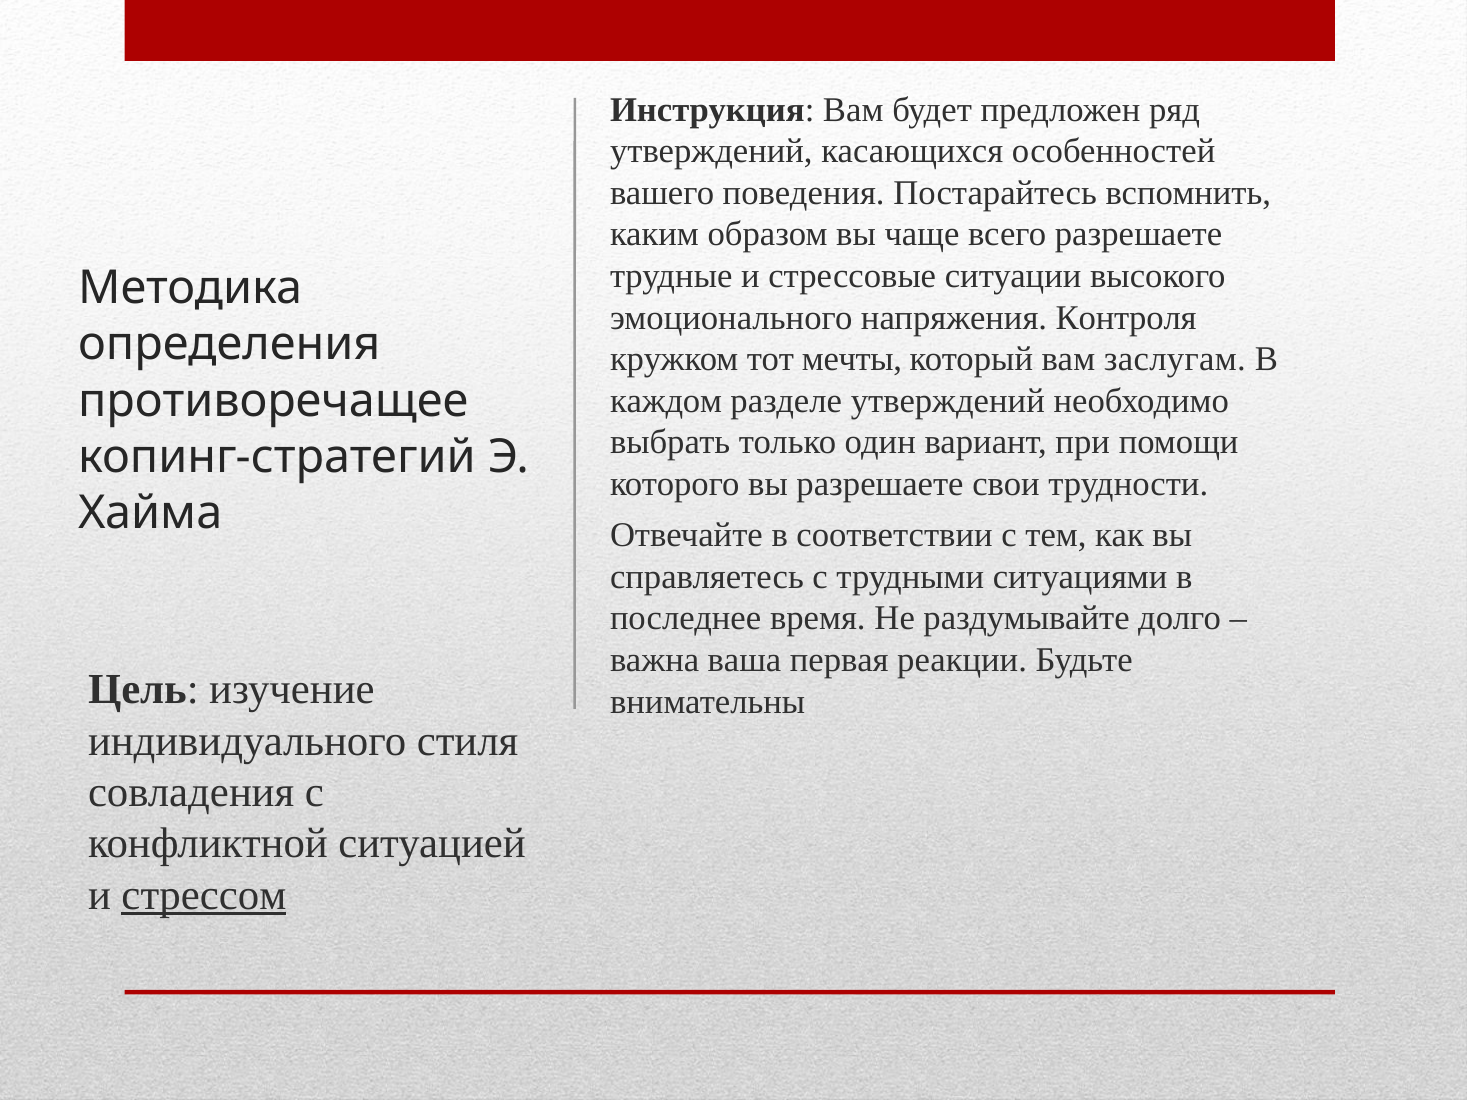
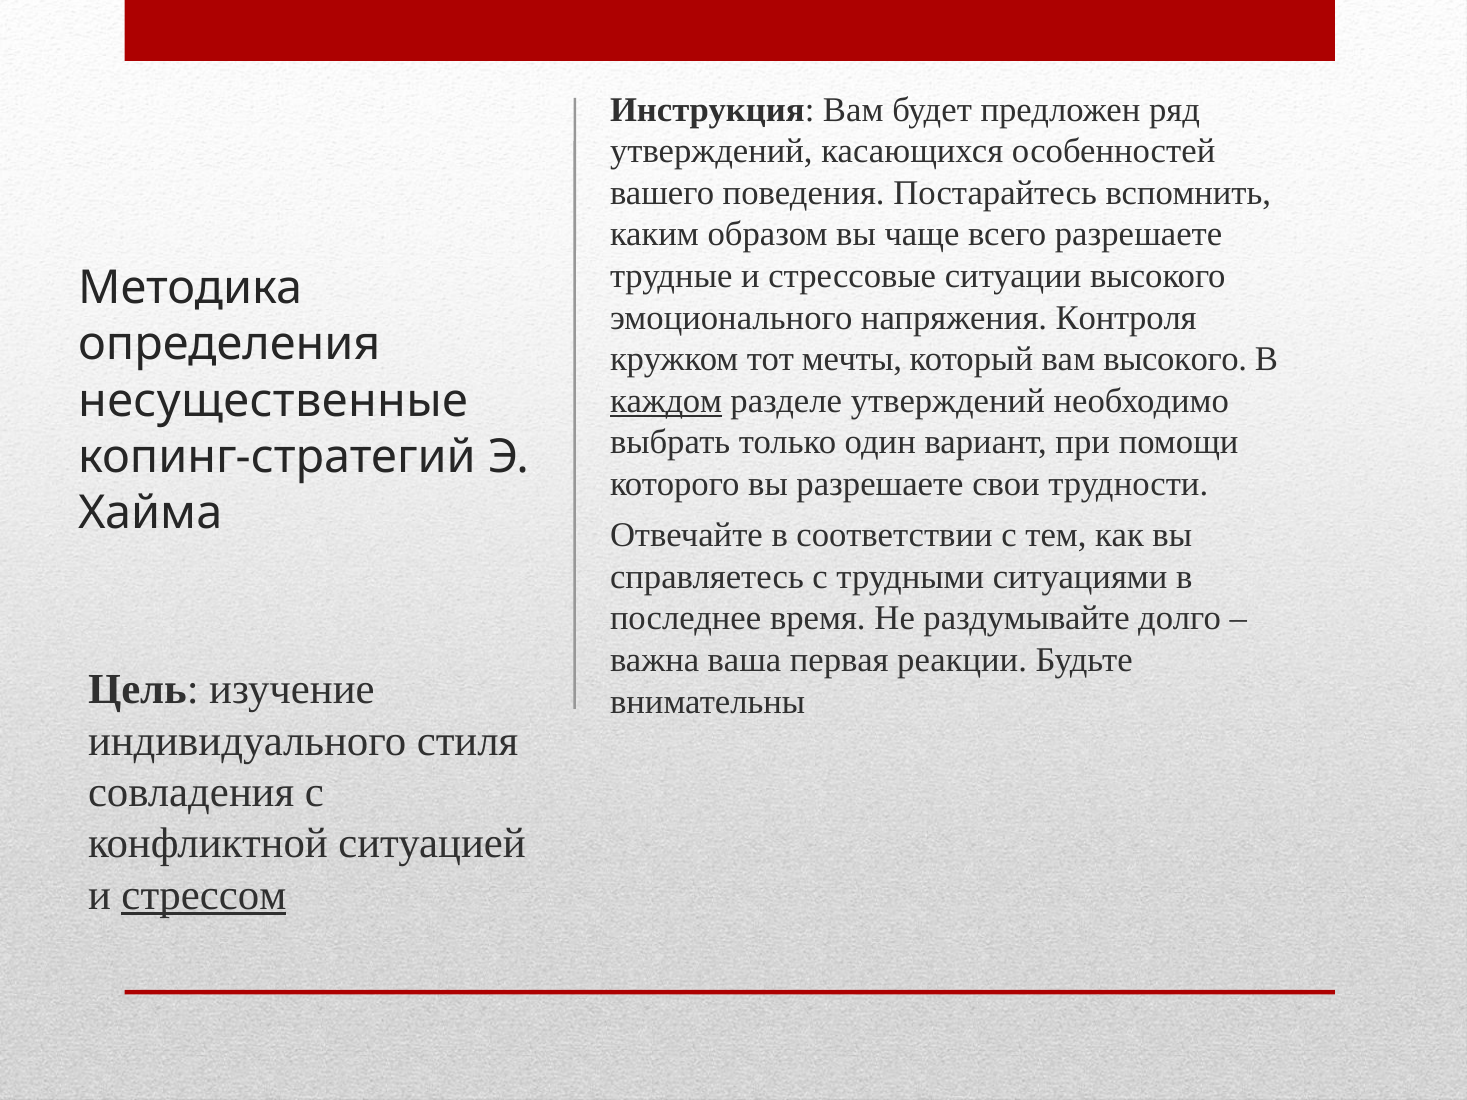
вам заслугам: заслугам -> высокого
каждом underline: none -> present
противоречащее: противоречащее -> несущественные
